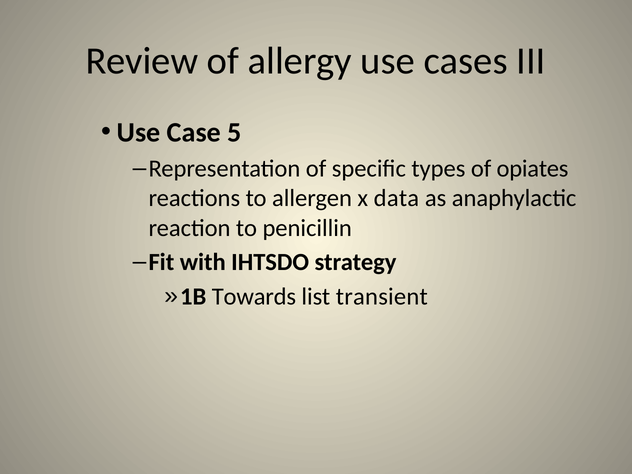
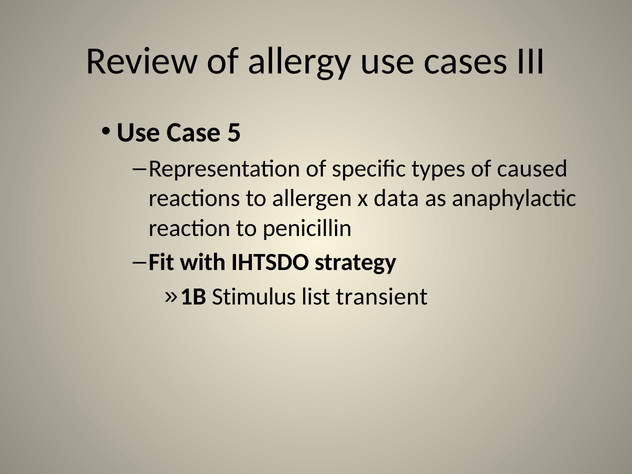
opiates: opiates -> caused
Towards: Towards -> Stimulus
